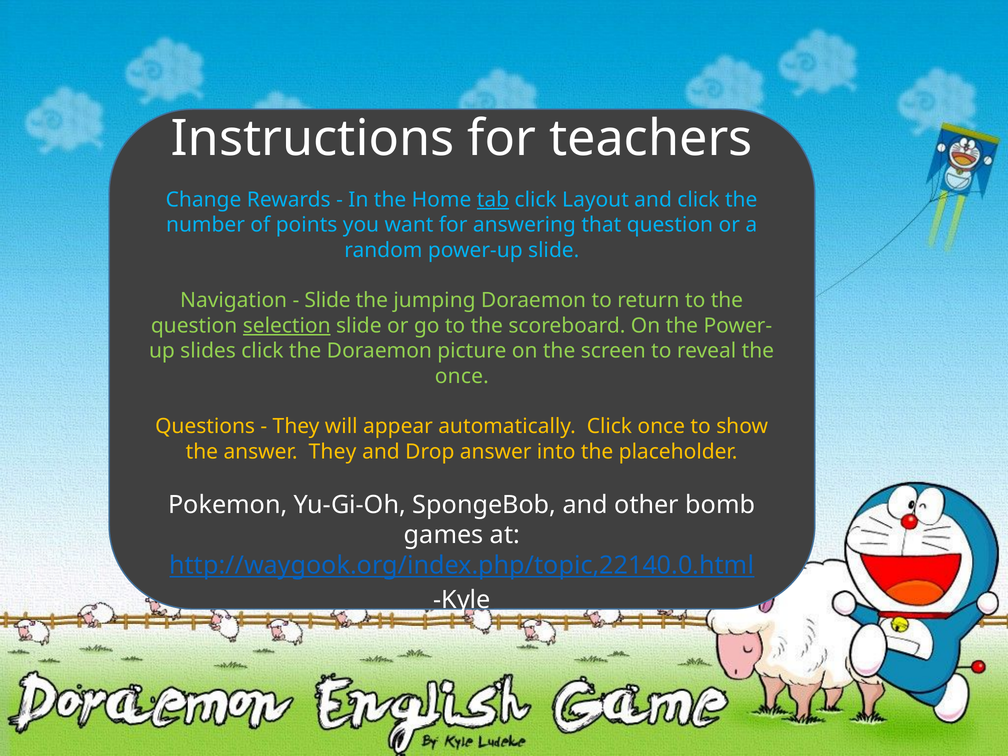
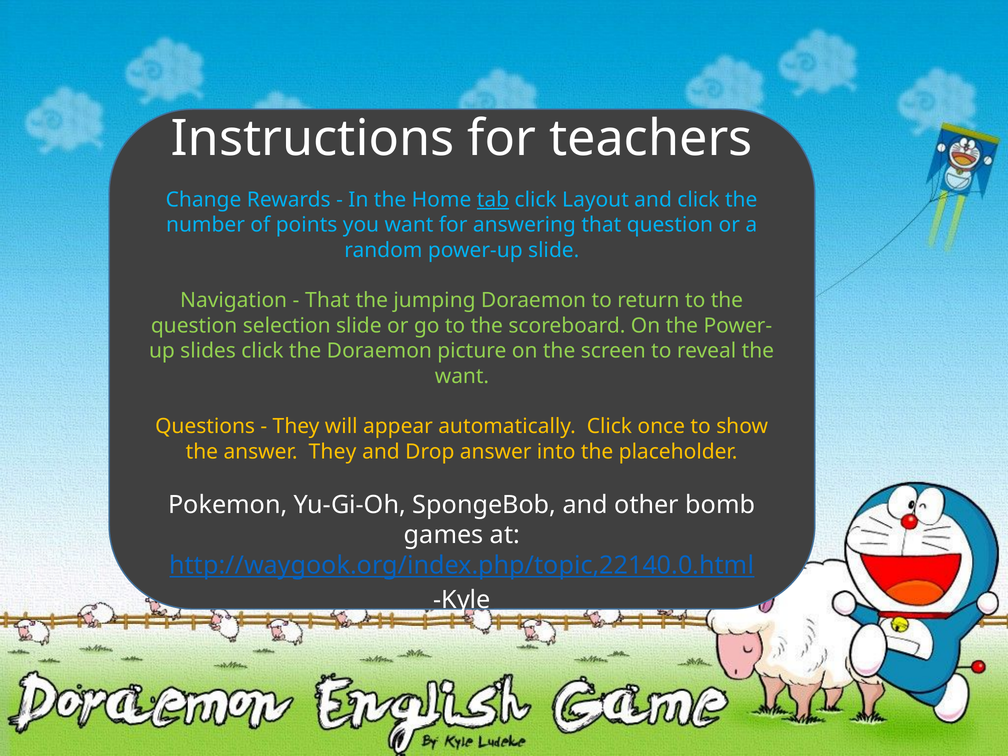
Slide at (328, 301): Slide -> That
selection underline: present -> none
once at (462, 376): once -> want
